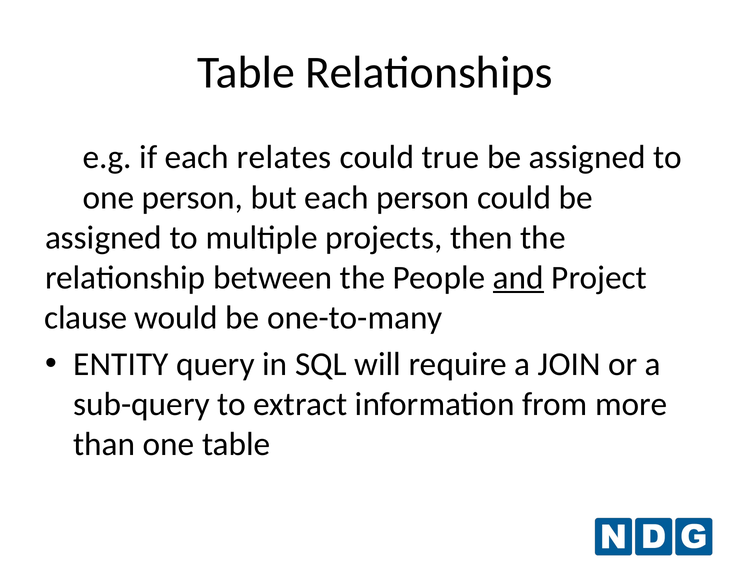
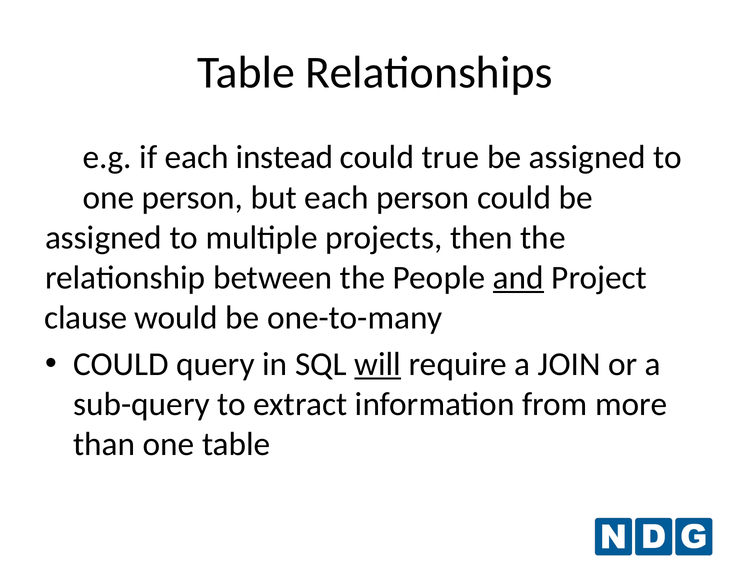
relates: relates -> instead
ENTITY at (121, 364): ENTITY -> COULD
will underline: none -> present
